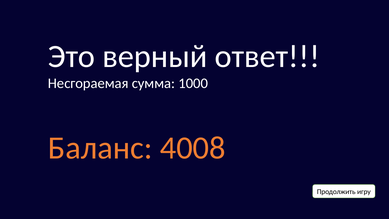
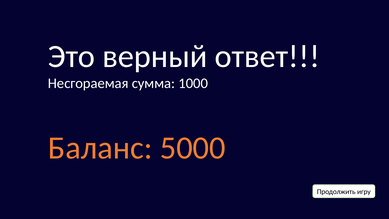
4008: 4008 -> 5000
